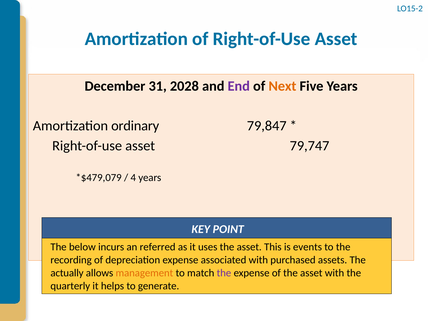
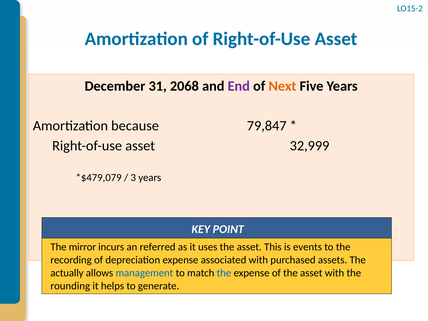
2028: 2028 -> 2068
ordinary: ordinary -> because
79,747: 79,747 -> 32,999
4: 4 -> 3
below: below -> mirror
management colour: orange -> blue
the at (224, 273) colour: purple -> blue
quarterly: quarterly -> rounding
